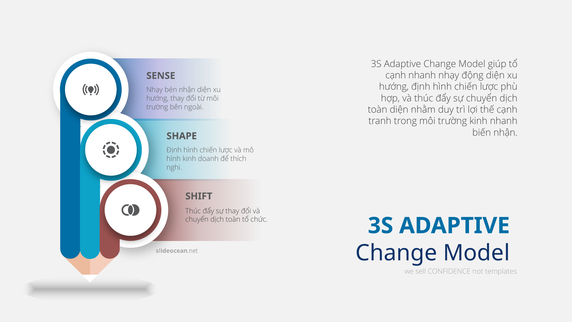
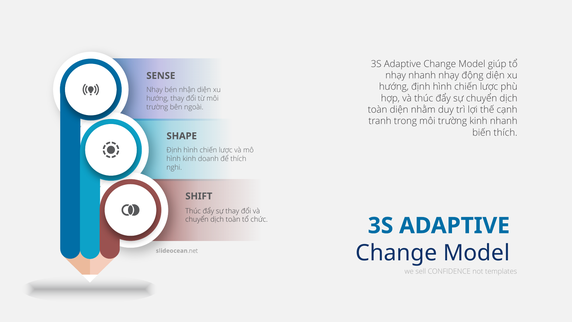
cạnh at (396, 75): cạnh -> nhạy
biến nhận: nhận -> thích
